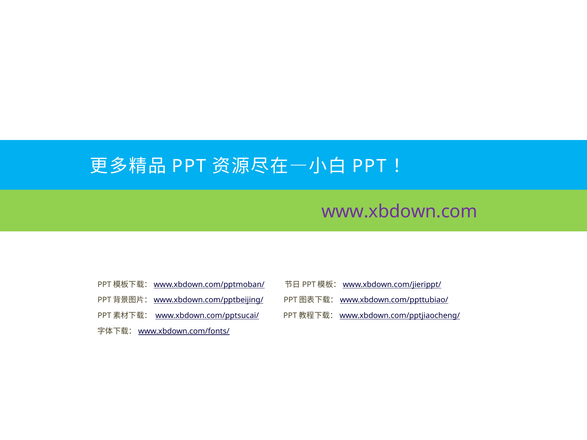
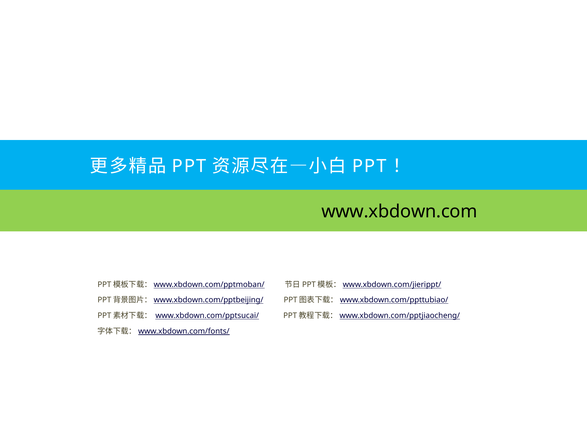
www.xbdown.com colour: purple -> black
